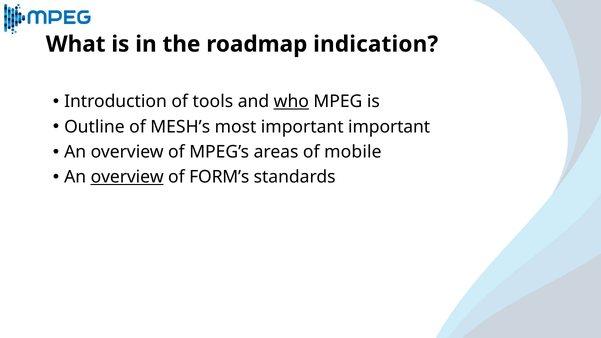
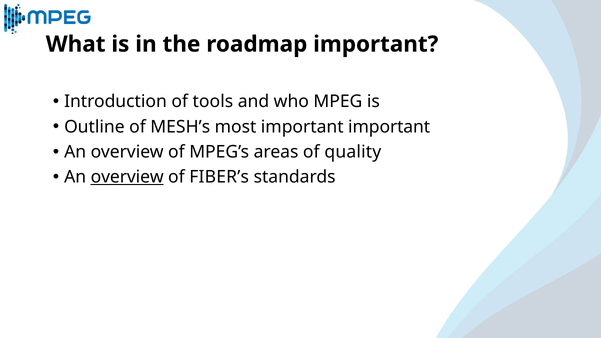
roadmap indication: indication -> important
who underline: present -> none
mobile: mobile -> quality
FORM’s: FORM’s -> FIBER’s
